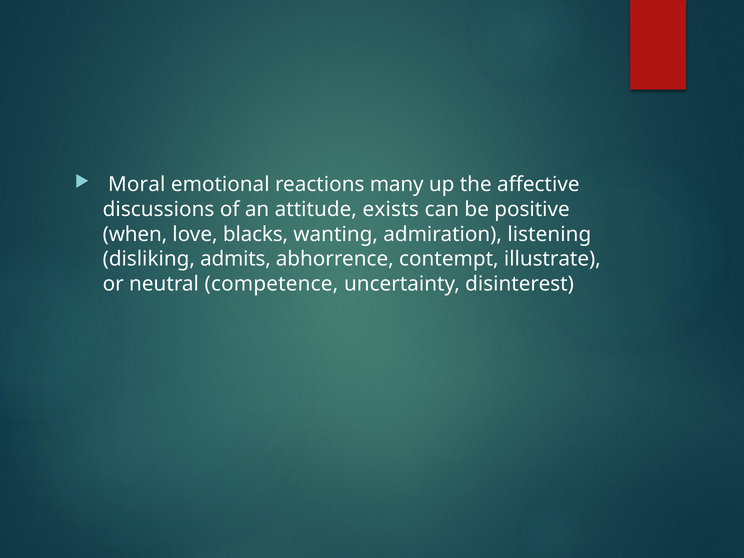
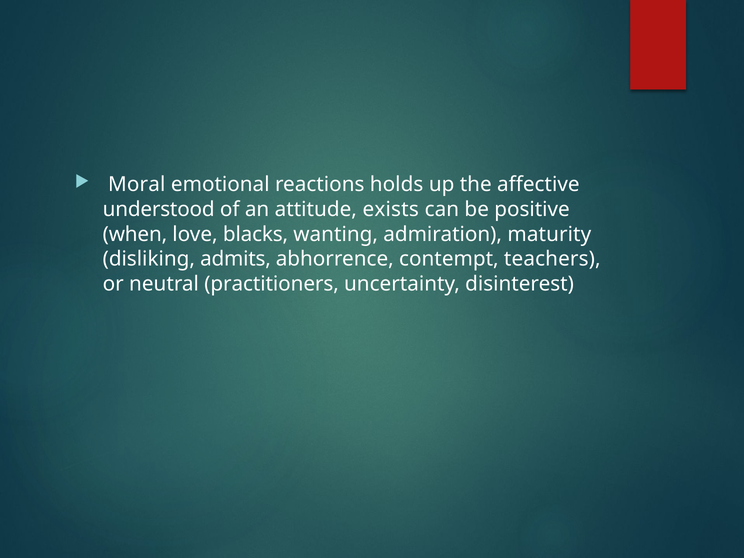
many: many -> holds
discussions: discussions -> understood
listening: listening -> maturity
illustrate: illustrate -> teachers
competence: competence -> practitioners
